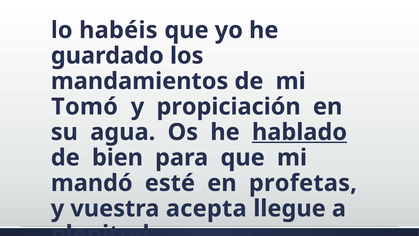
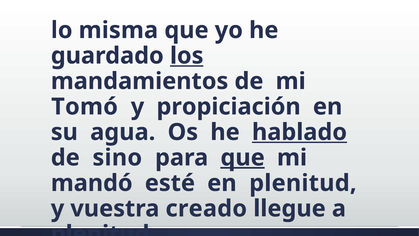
habéis: habéis -> misma
los underline: none -> present
bien: bien -> sino
que at (243, 157) underline: none -> present
en profetas: profetas -> plenitud
acepta: acepta -> creado
